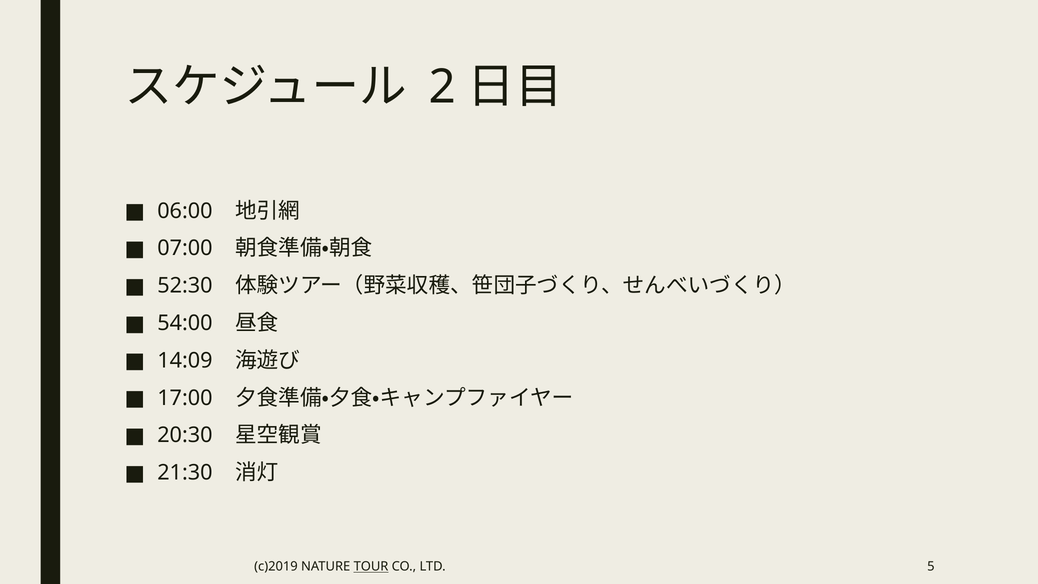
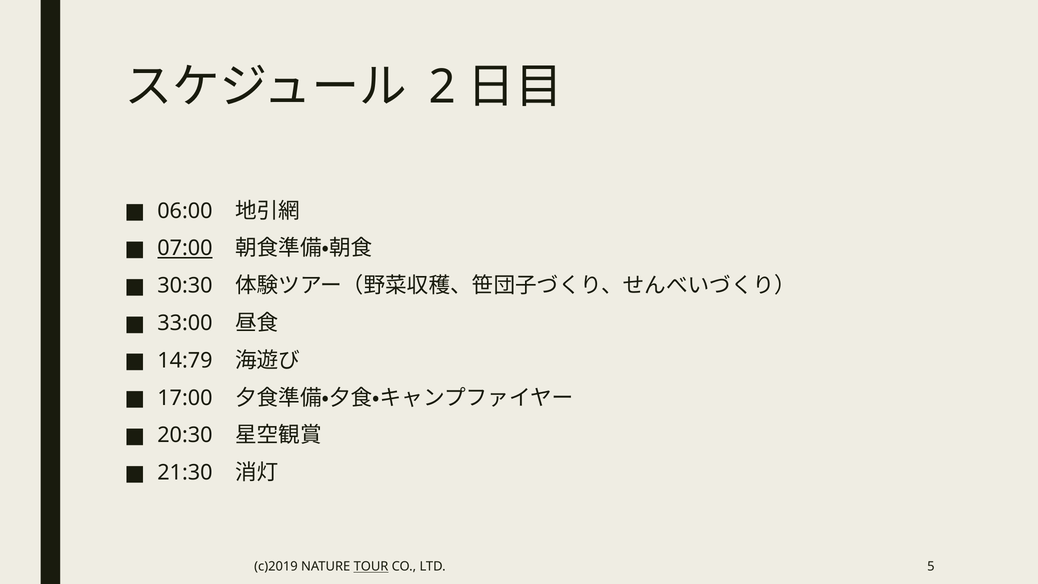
07:00 underline: none -> present
52:30: 52:30 -> 30:30
54:00: 54:00 -> 33:00
14:09: 14:09 -> 14:79
